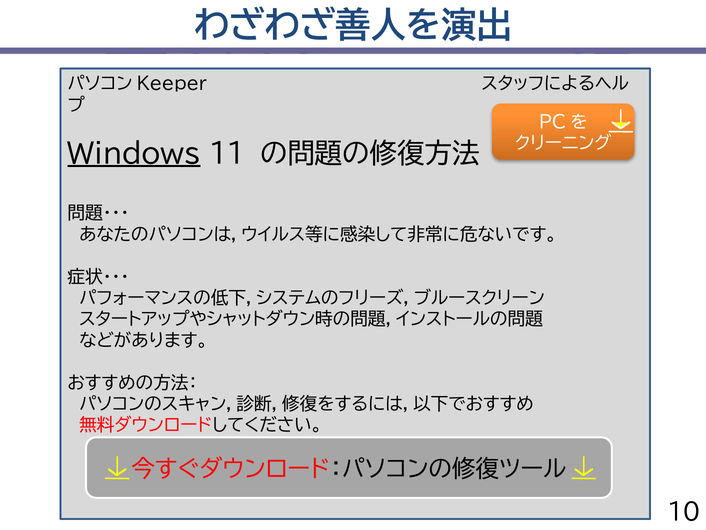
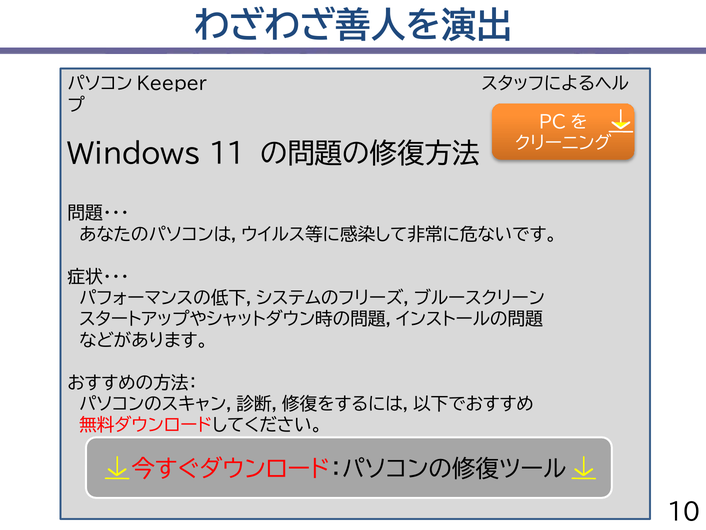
Windows underline: present -> none
